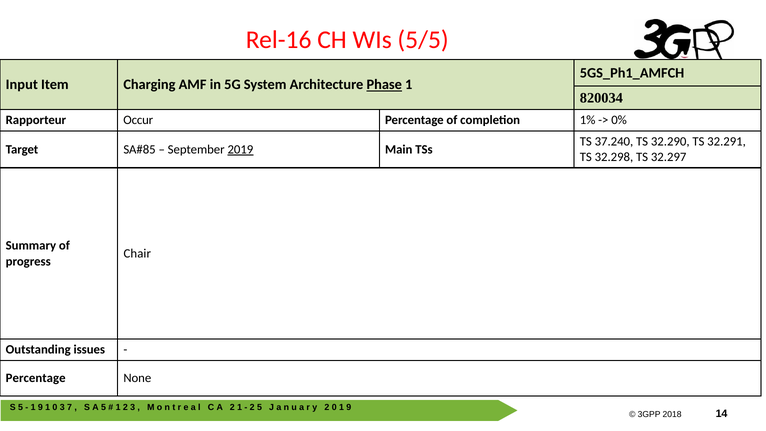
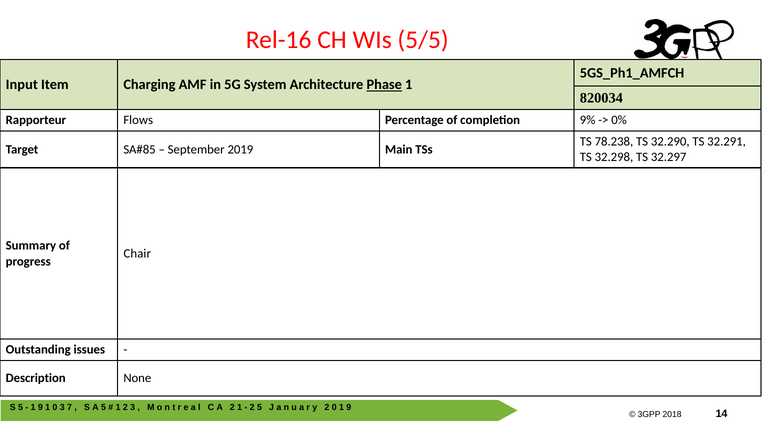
Occur: Occur -> Flows
1%: 1% -> 9%
37.240: 37.240 -> 78.238
2019 underline: present -> none
Percentage at (36, 378): Percentage -> Description
